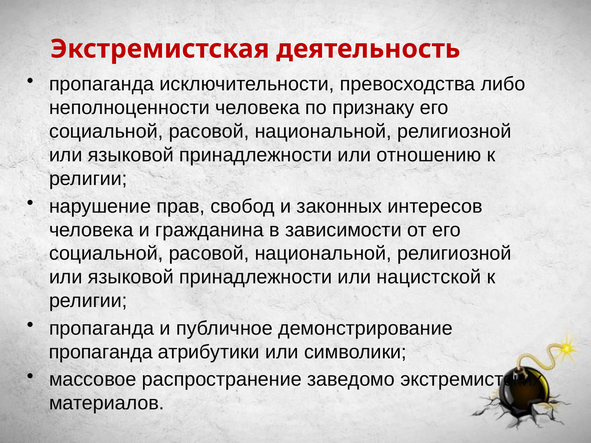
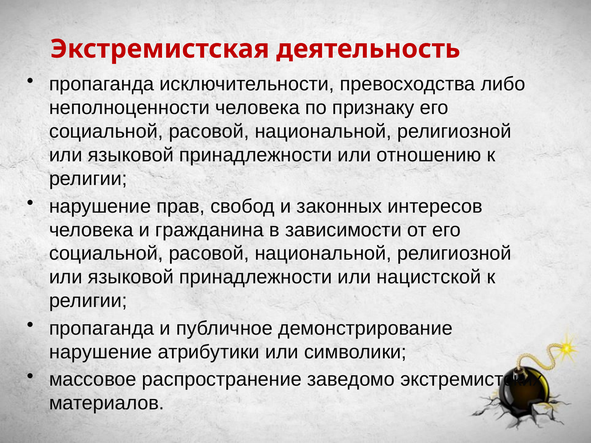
пропаганда at (101, 352): пропаганда -> нарушение
